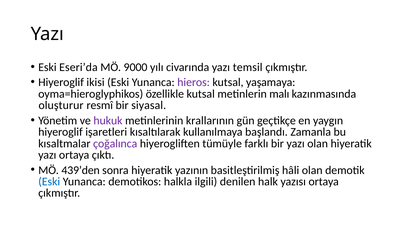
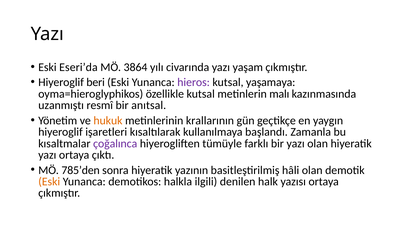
9000: 9000 -> 3864
temsil: temsil -> yaşam
ikisi: ikisi -> beri
oluşturur: oluşturur -> uzanmıştı
siyasal: siyasal -> anıtsal
hukuk colour: purple -> orange
439’den: 439’den -> 785’den
Eski at (49, 181) colour: blue -> orange
